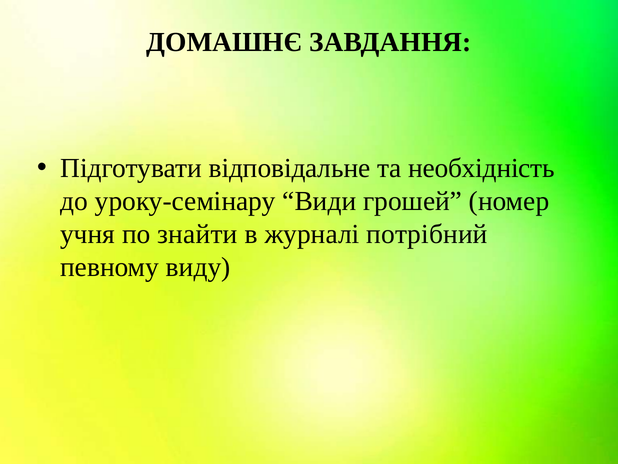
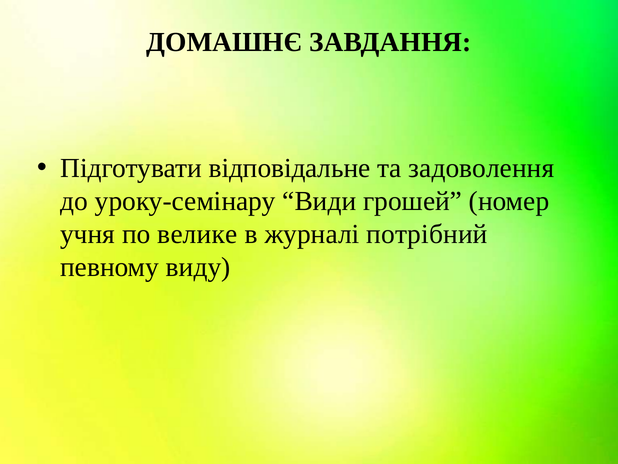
необхідність: необхідність -> задоволення
знайти: знайти -> велике
